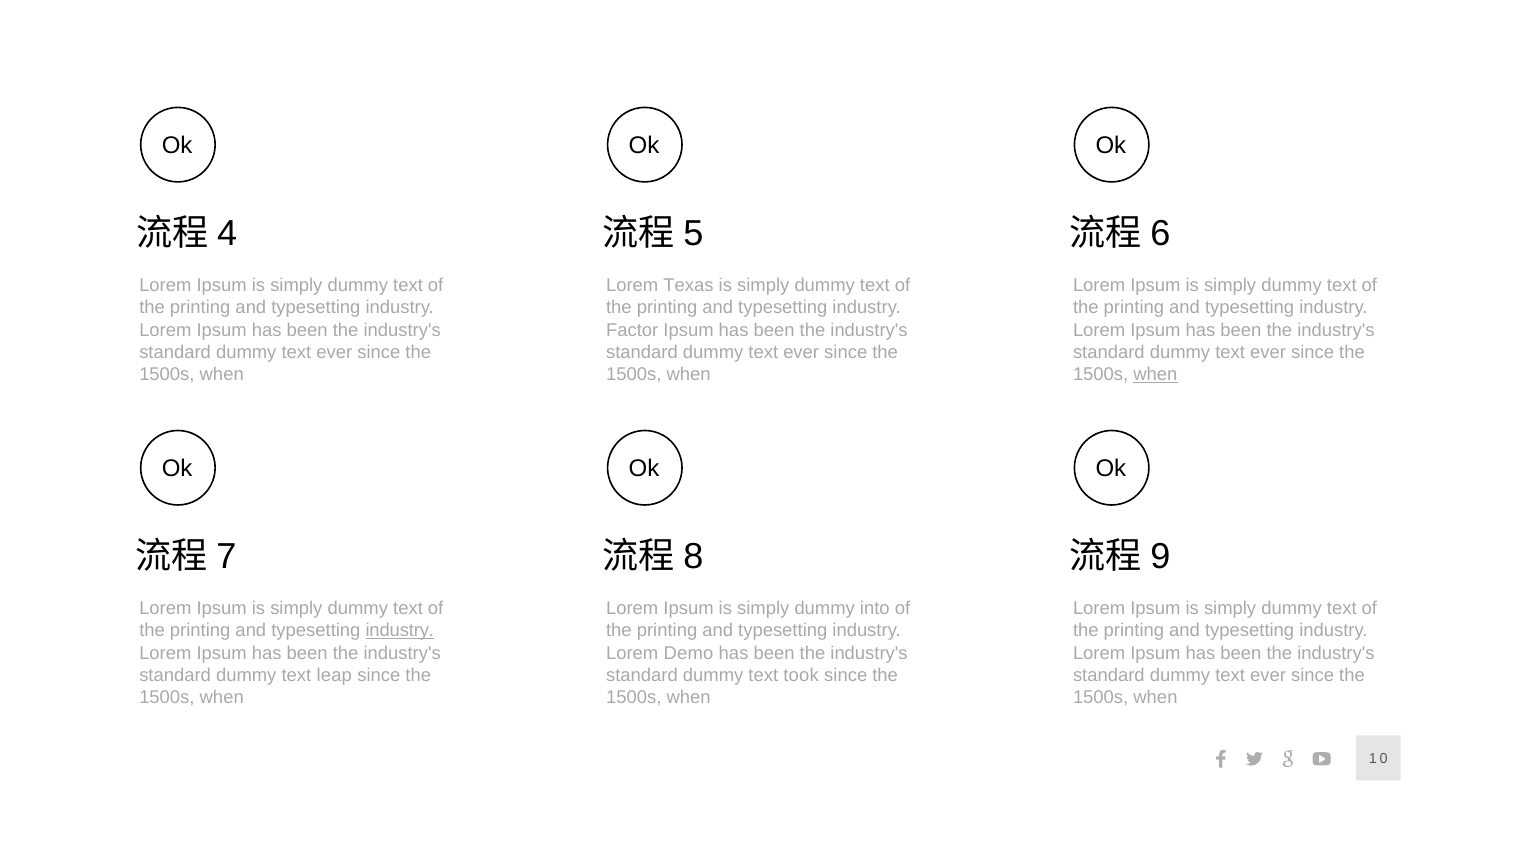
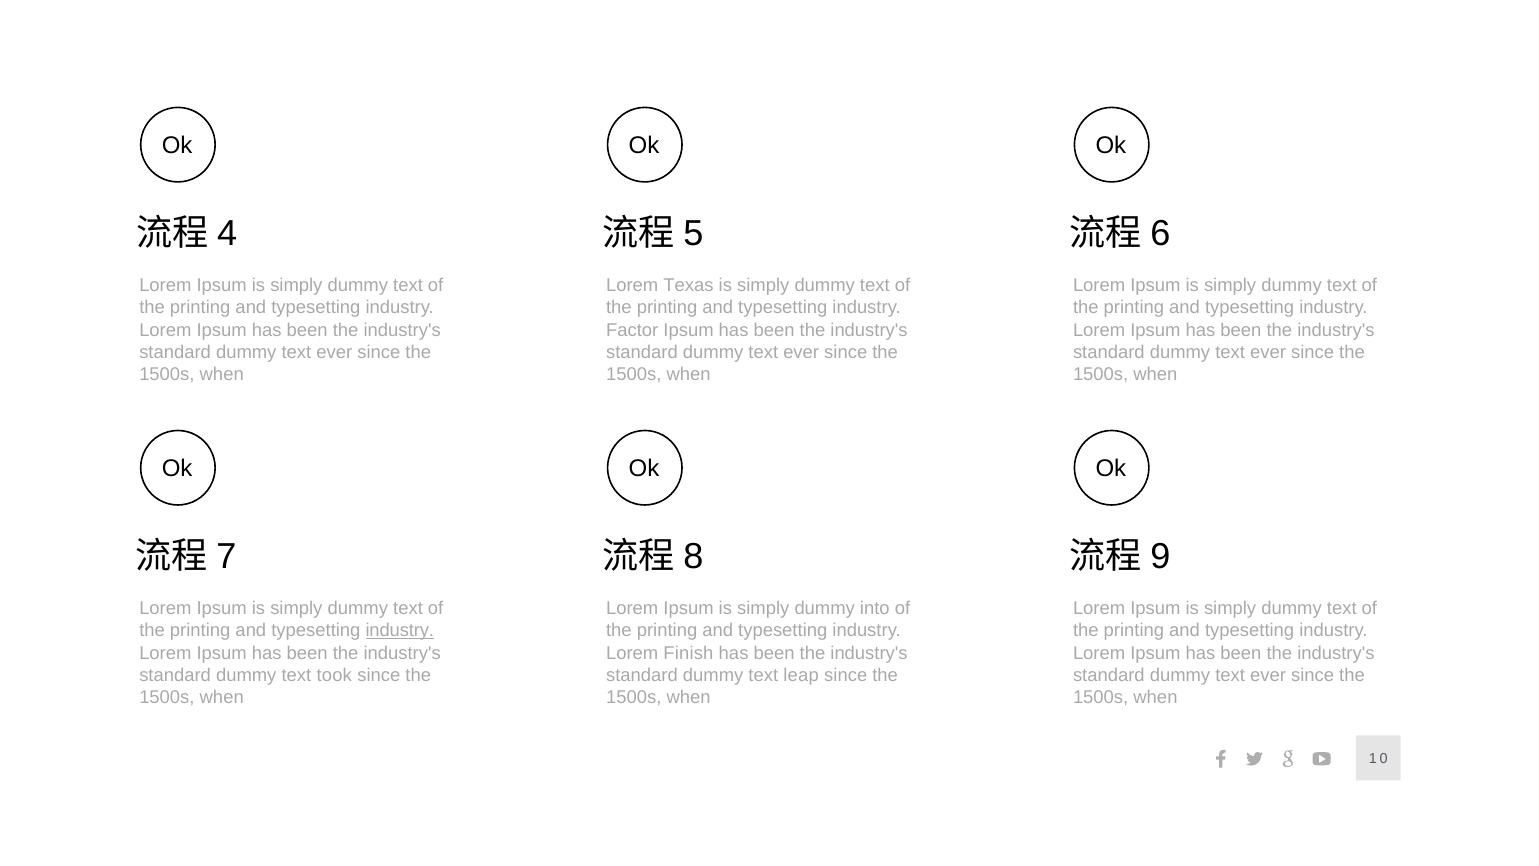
when at (1155, 374) underline: present -> none
Demo: Demo -> Finish
leap: leap -> took
took: took -> leap
